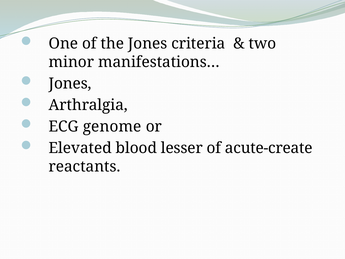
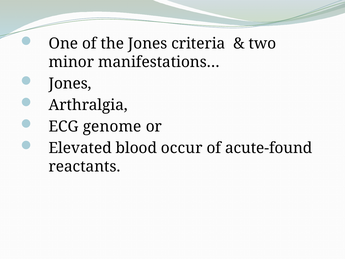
lesser: lesser -> occur
acute-create: acute-create -> acute-found
